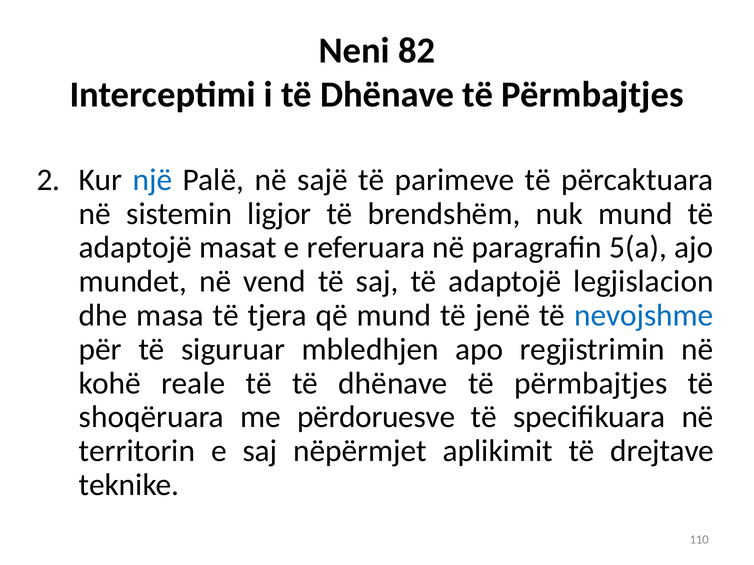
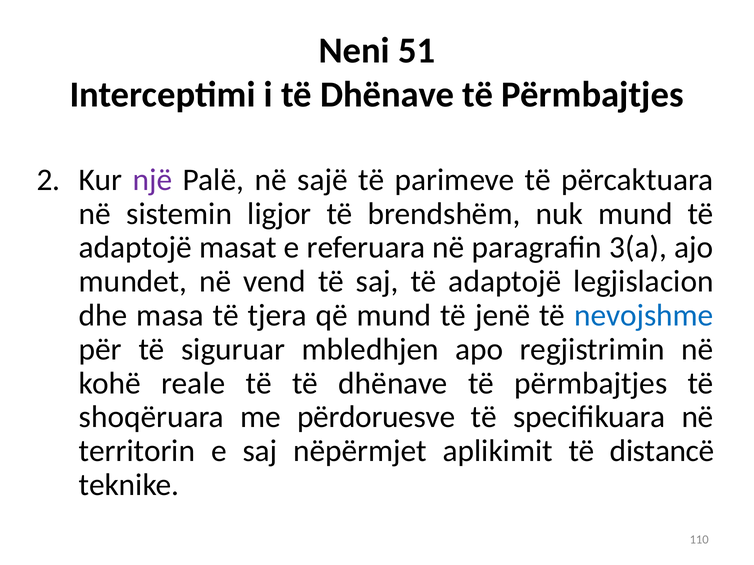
82: 82 -> 51
një colour: blue -> purple
5(a: 5(a -> 3(a
drejtave: drejtave -> distancë
